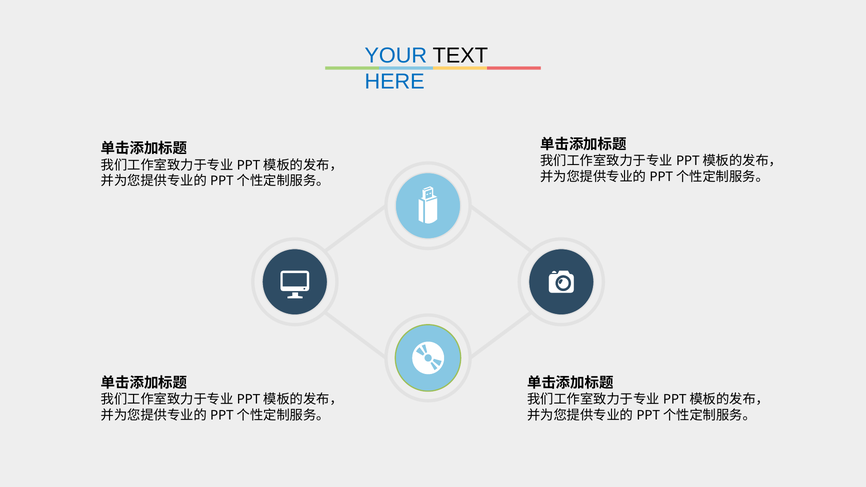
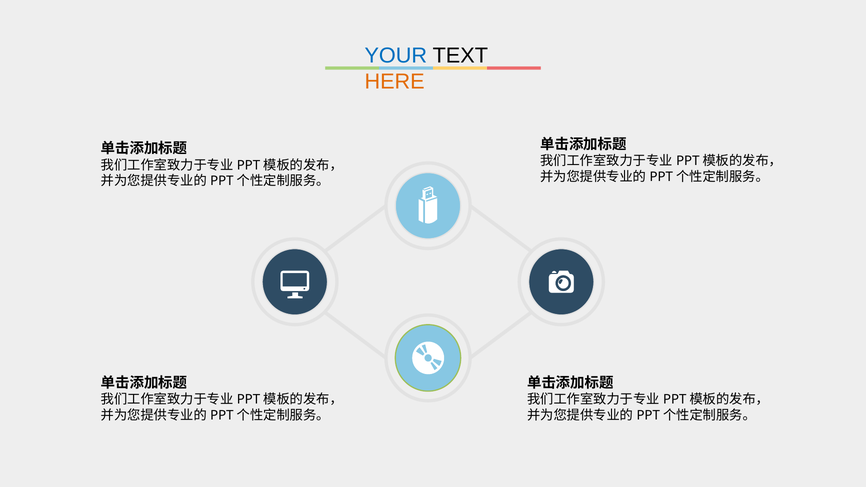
HERE colour: blue -> orange
